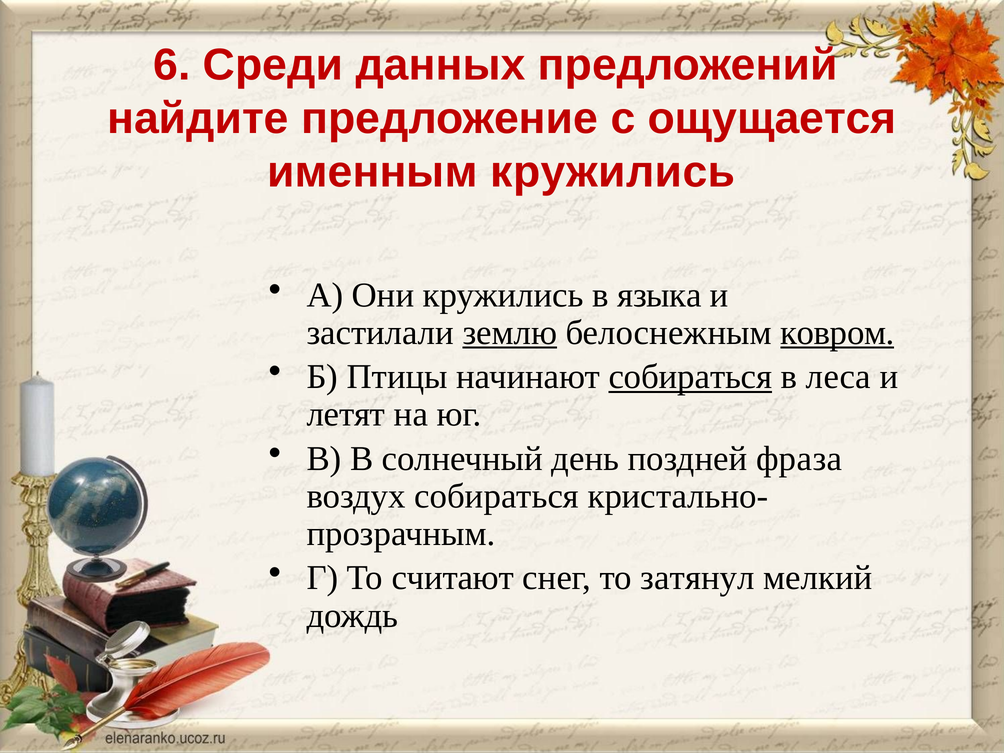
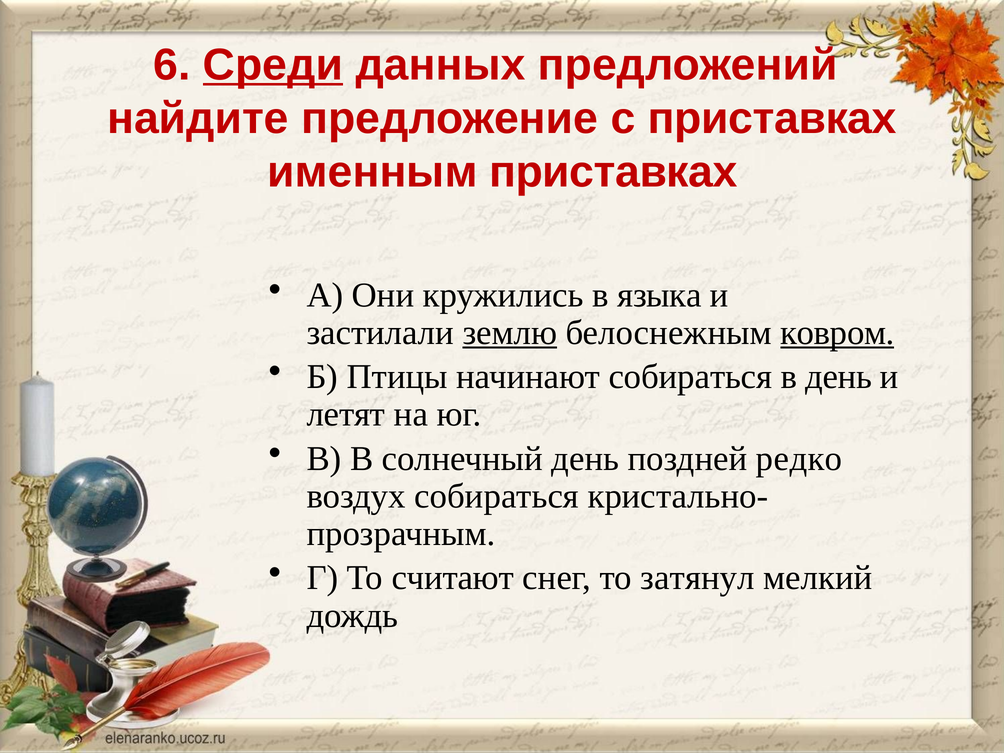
Среди underline: none -> present
с ощущается: ощущается -> приставках
именным кружились: кружились -> приставках
собираться at (690, 377) underline: present -> none
в леса: леса -> день
фраза: фраза -> редко
